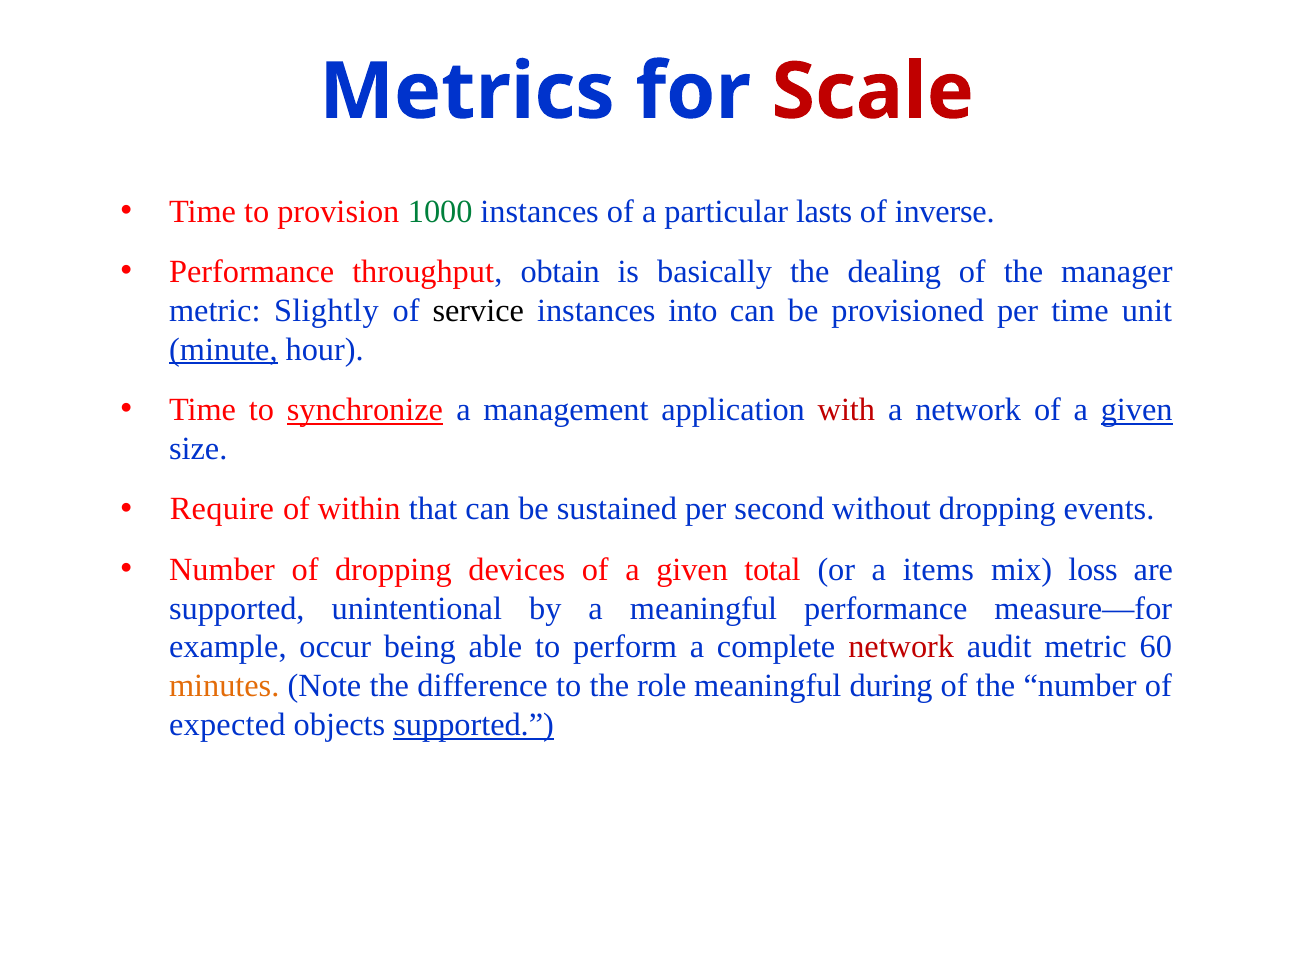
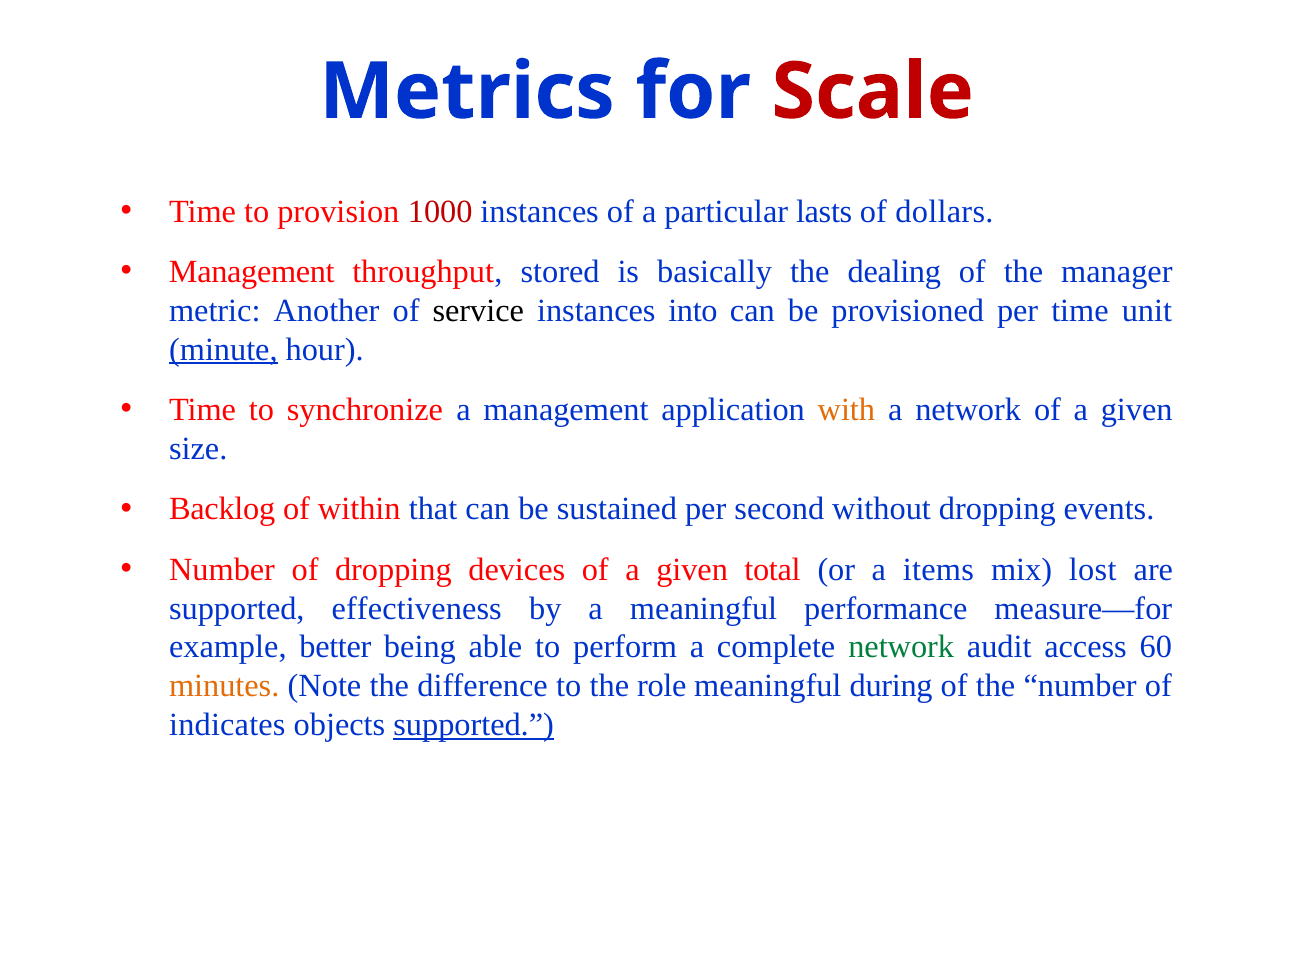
1000 colour: green -> red
inverse: inverse -> dollars
Performance at (252, 272): Performance -> Management
obtain: obtain -> stored
Slightly: Slightly -> Another
synchronize underline: present -> none
with colour: red -> orange
given at (1137, 410) underline: present -> none
Require: Require -> Backlog
loss: loss -> lost
unintentional: unintentional -> effectiveness
occur: occur -> better
network at (901, 647) colour: red -> green
audit metric: metric -> access
expected: expected -> indicates
